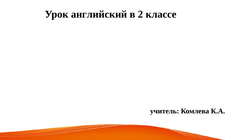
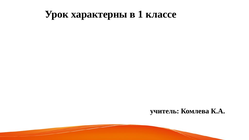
английский: английский -> характерны
2: 2 -> 1
